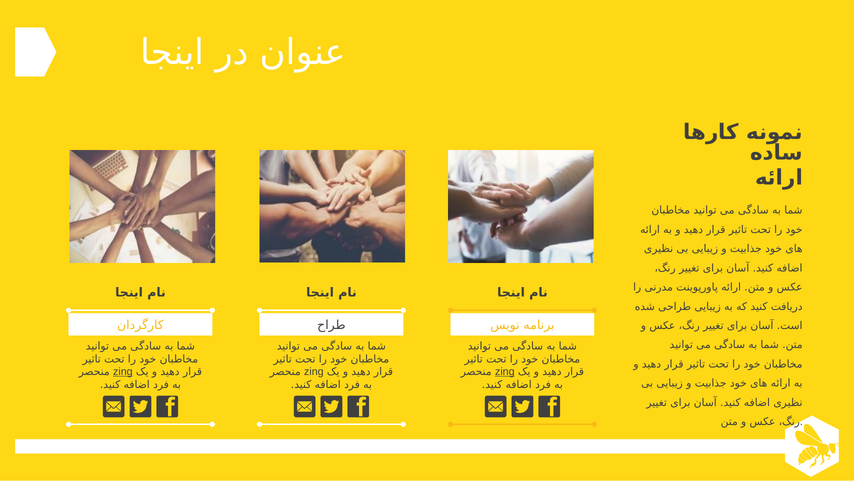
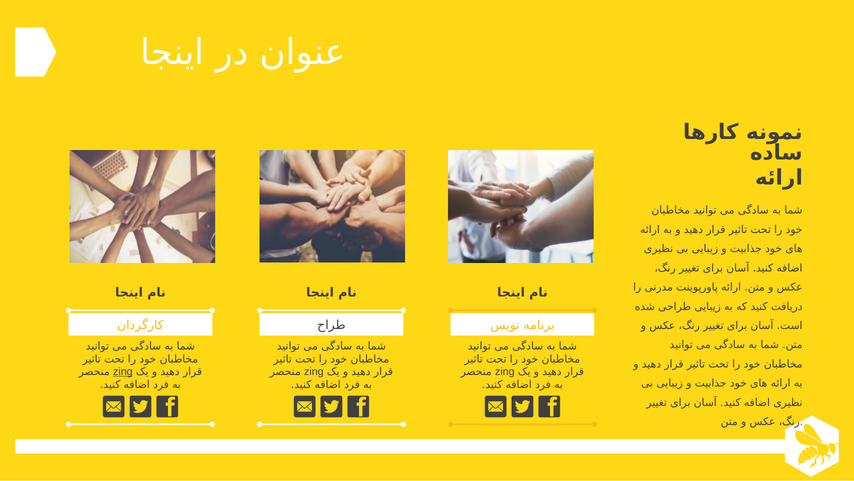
zing at (505, 371) underline: present -> none
